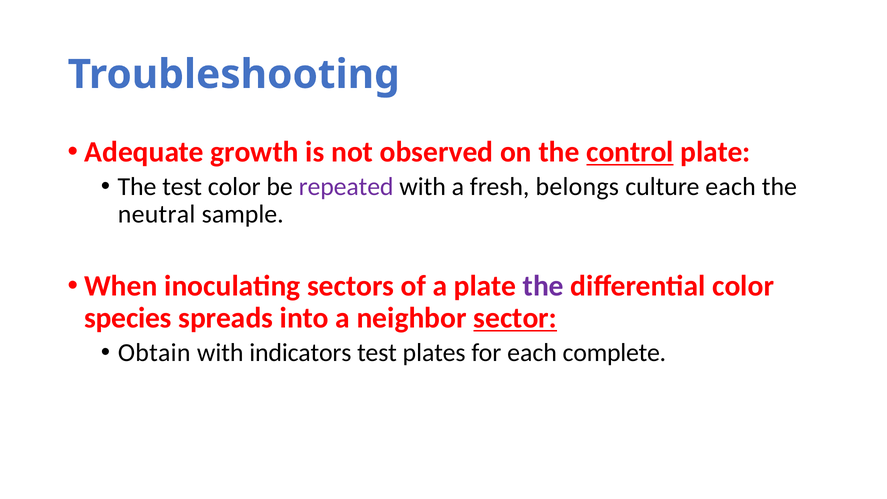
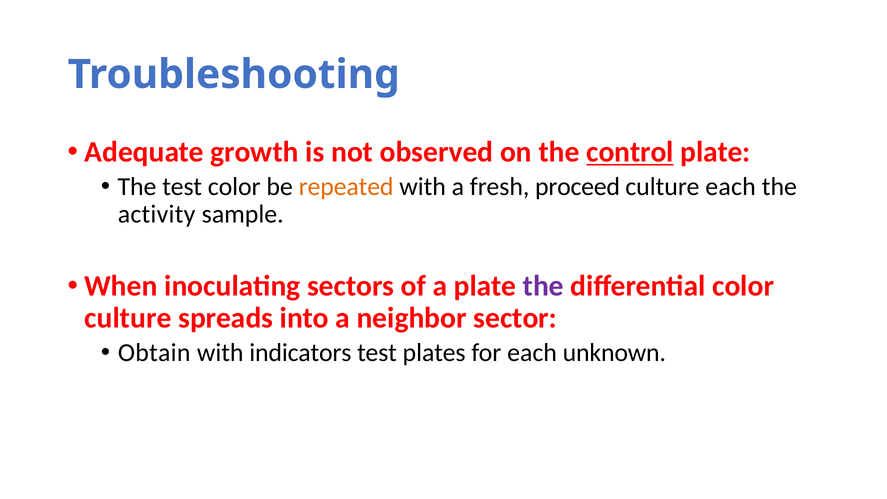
repeated colour: purple -> orange
belongs: belongs -> proceed
neutral: neutral -> activity
species at (128, 318): species -> culture
sector underline: present -> none
complete: complete -> unknown
